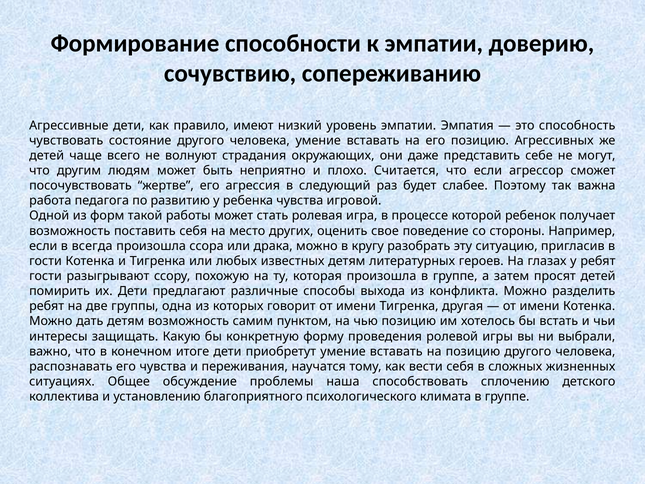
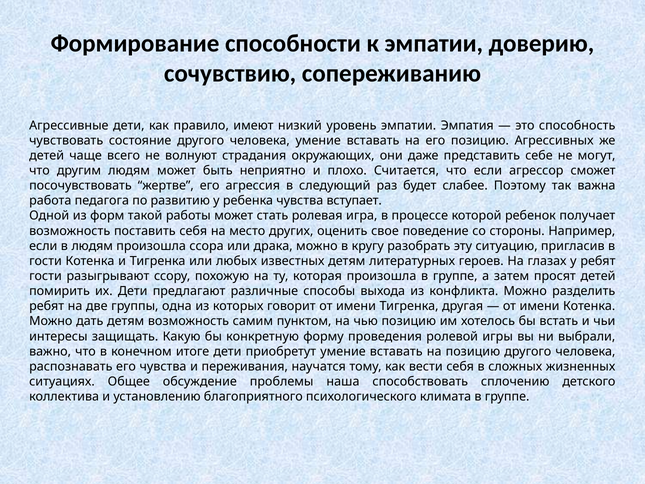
игровой: игровой -> вступает
в всегда: всегда -> людям
